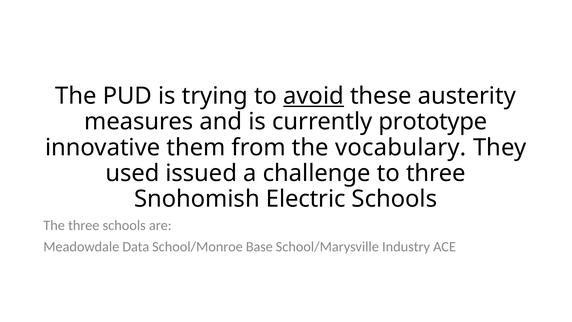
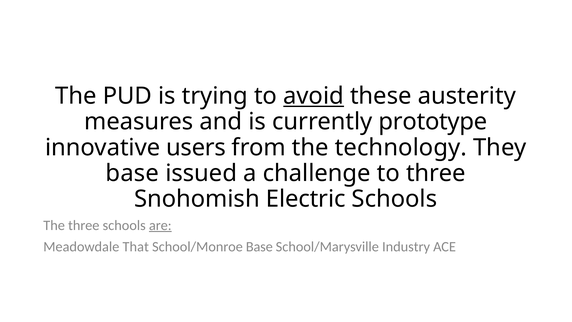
them: them -> users
vocabulary: vocabulary -> technology
used at (132, 173): used -> base
are underline: none -> present
Data: Data -> That
